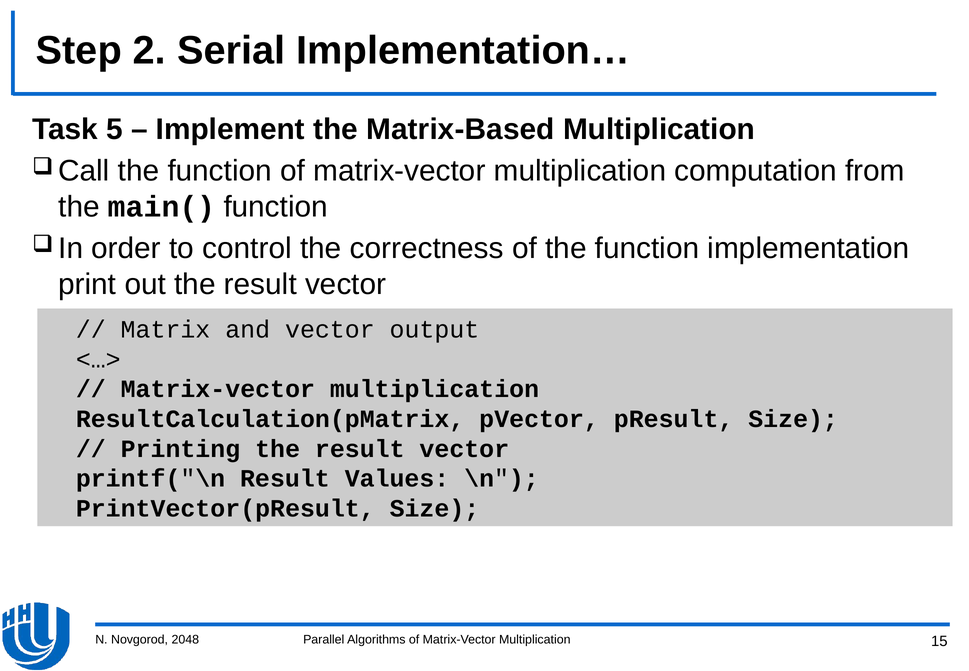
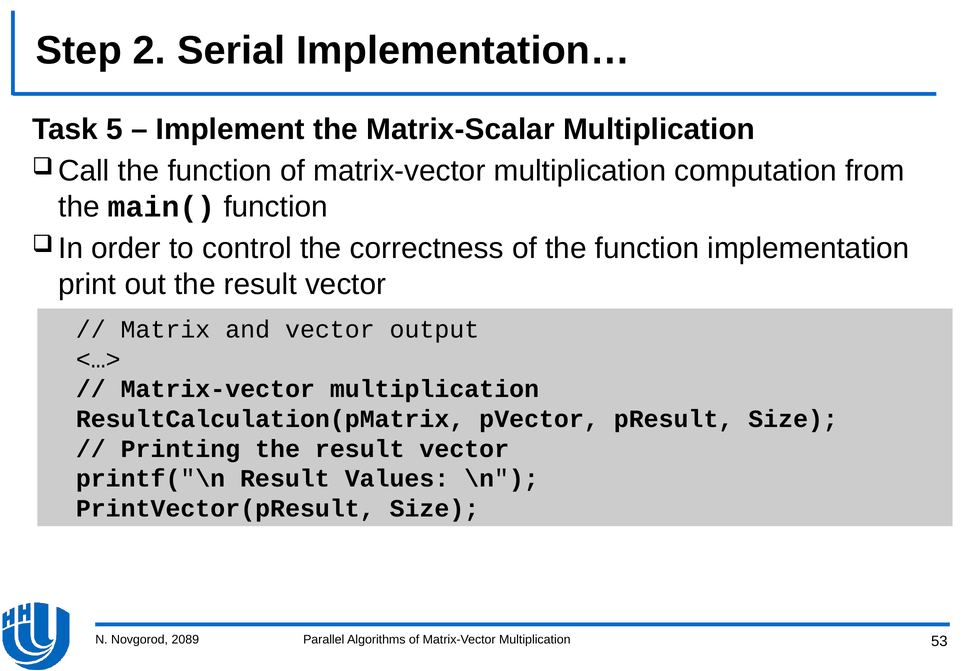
Matrix-Based: Matrix-Based -> Matrix-Scalar
2048: 2048 -> 2089
15: 15 -> 53
